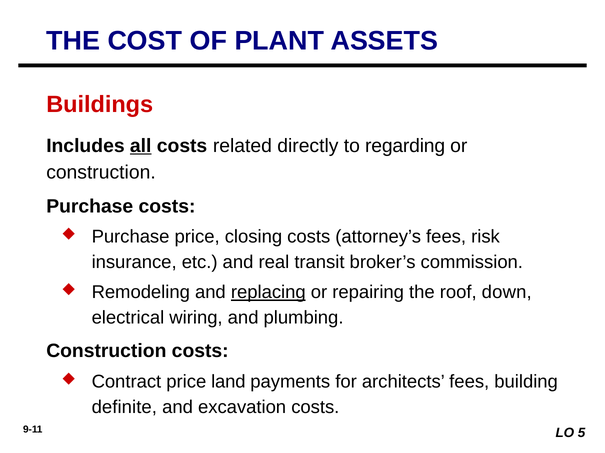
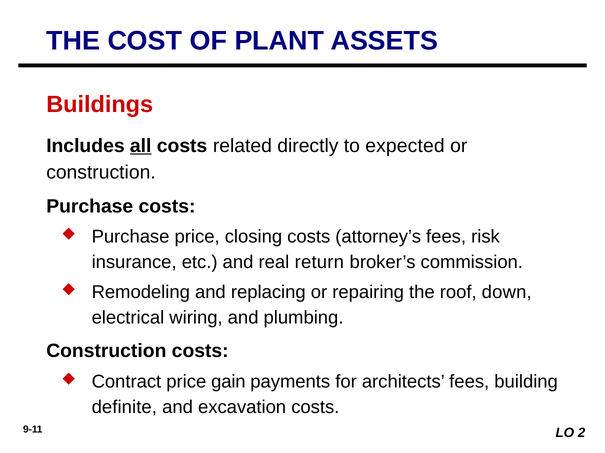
regarding: regarding -> expected
transit: transit -> return
replacing underline: present -> none
land: land -> gain
5: 5 -> 2
